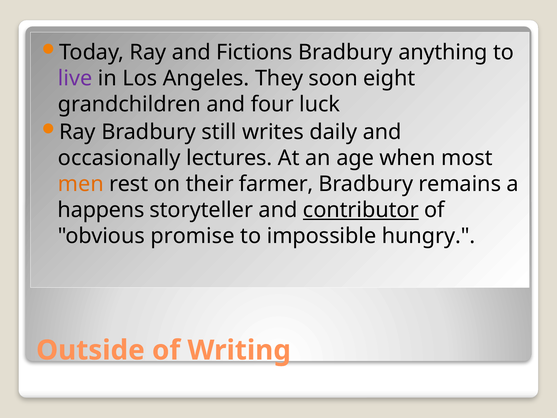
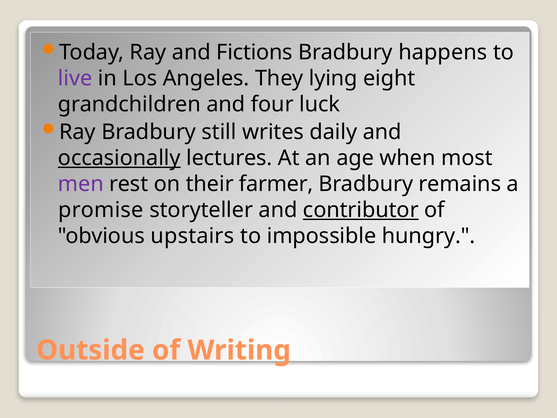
anything: anything -> happens
soon: soon -> lying
occasionally underline: none -> present
men colour: orange -> purple
happens: happens -> promise
promise: promise -> upstairs
